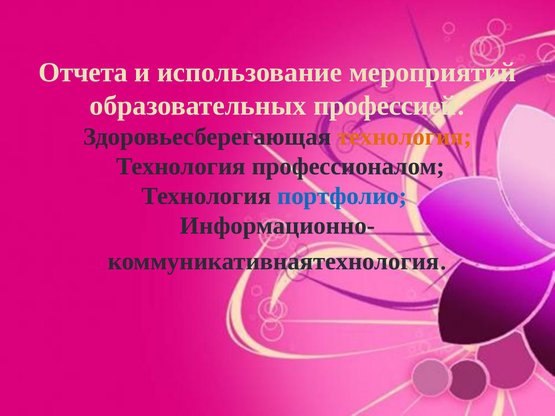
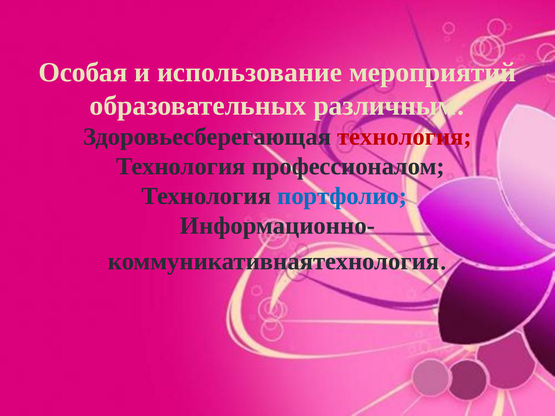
Отчета: Отчета -> Особая
профессией: профессией -> различным
технология at (404, 137) colour: orange -> red
